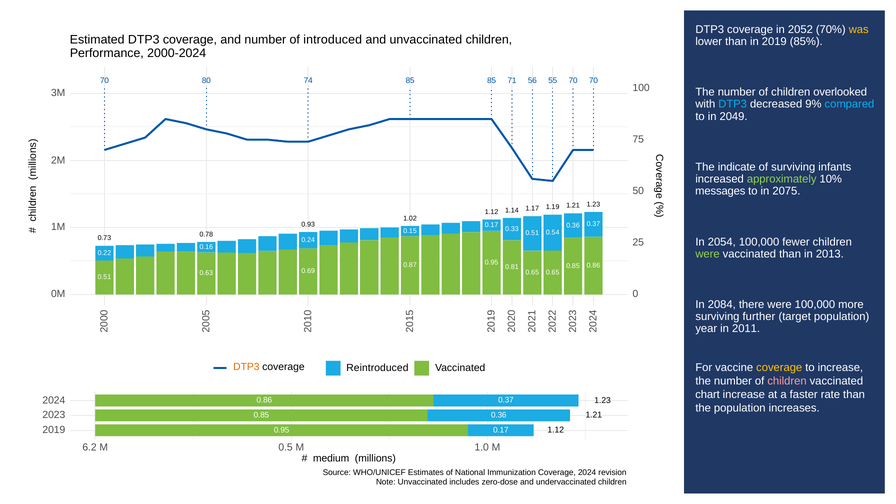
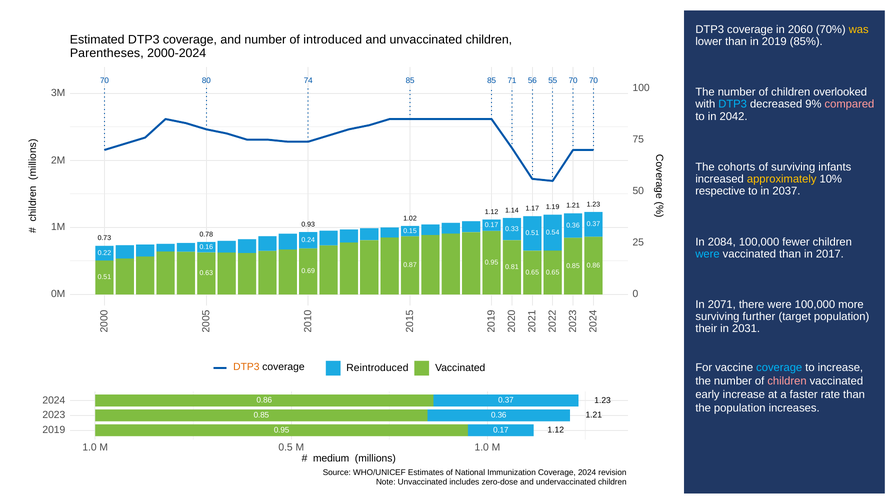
2052: 2052 -> 2060
Performance: Performance -> Parentheses
compared colour: light blue -> pink
2049: 2049 -> 2042
indicate: indicate -> cohorts
approximately colour: light green -> yellow
messages: messages -> respective
2075: 2075 -> 2037
2054: 2054 -> 2084
were at (708, 254) colour: light green -> light blue
2013: 2013 -> 2017
2084: 2084 -> 2071
year: year -> their
2011: 2011 -> 2031
coverage at (779, 368) colour: yellow -> light blue
chart: chart -> early
6.2 at (90, 447): 6.2 -> 1.0
